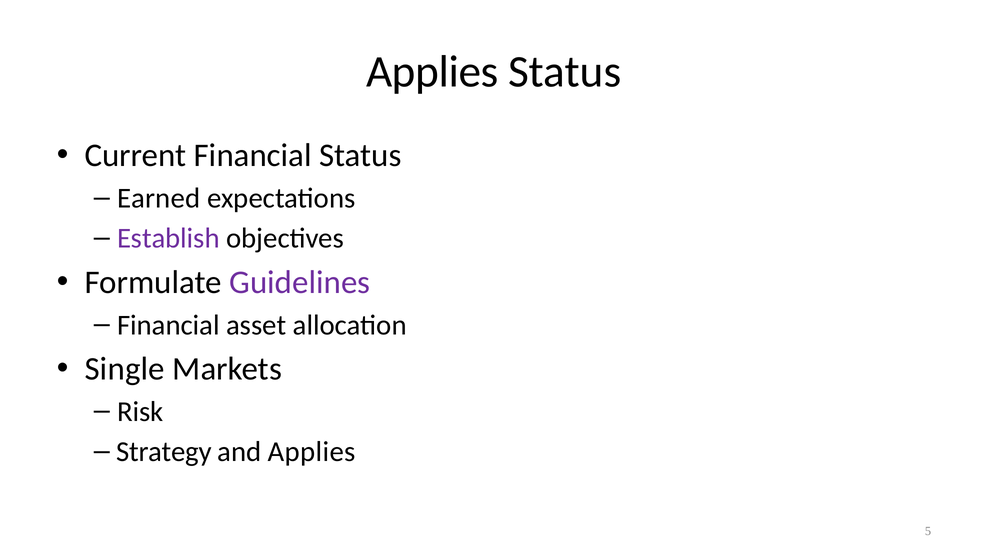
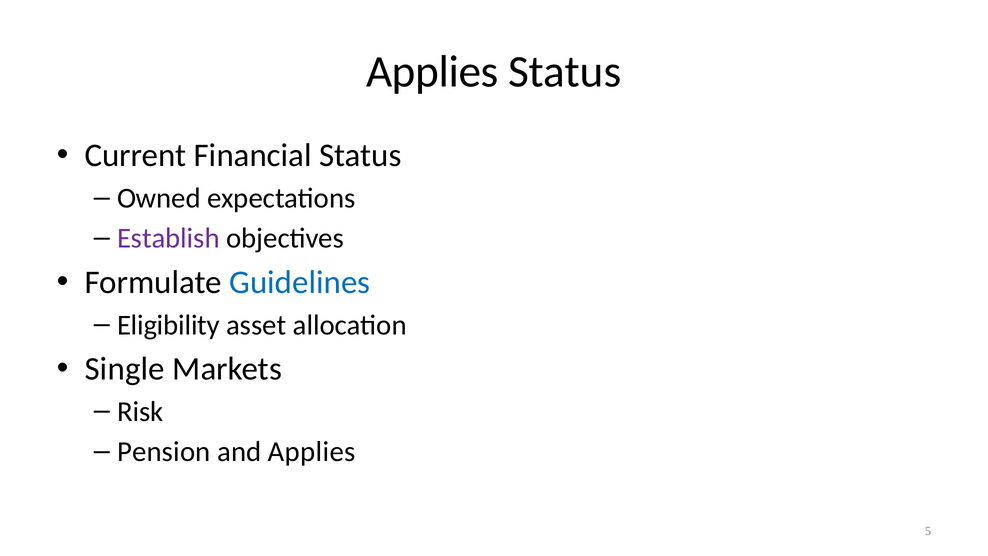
Earned: Earned -> Owned
Guidelines colour: purple -> blue
Financial at (168, 325): Financial -> Eligibility
Strategy: Strategy -> Pension
